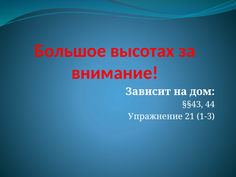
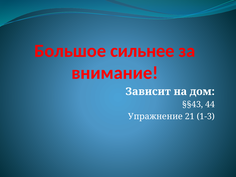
высотах: высотах -> сильнее
